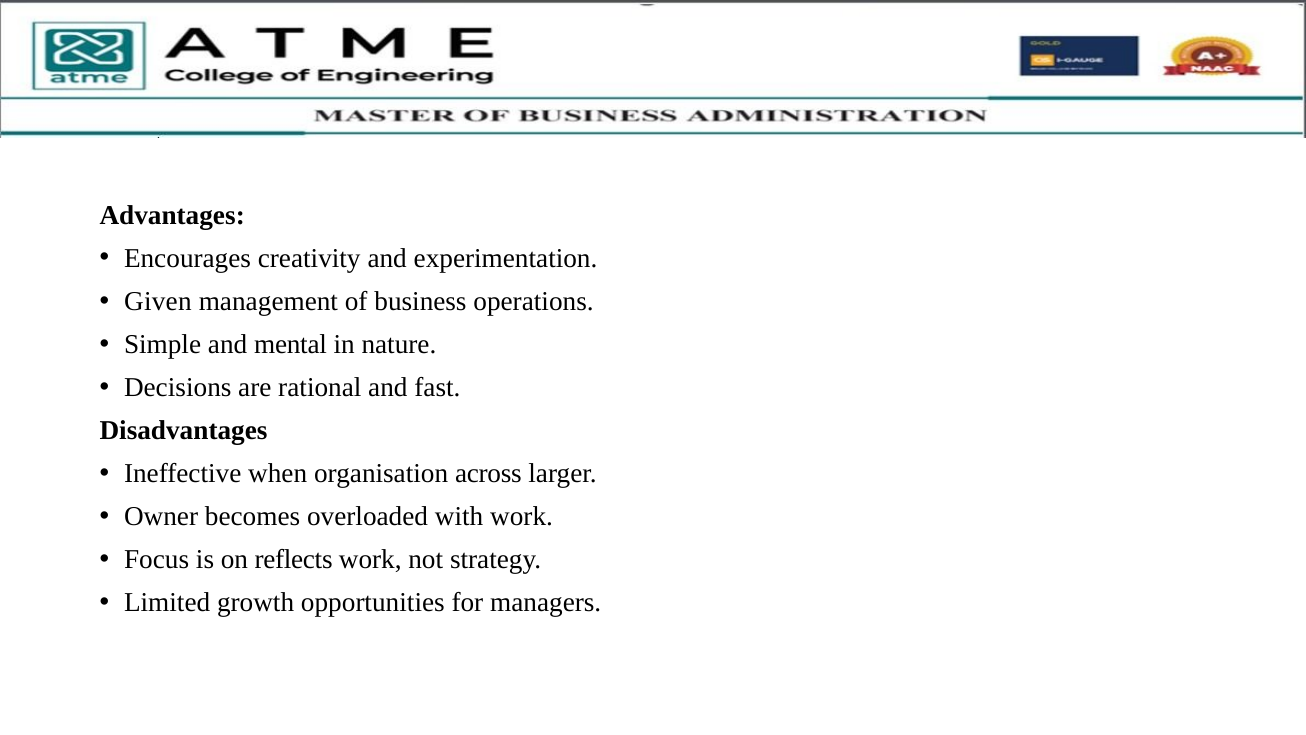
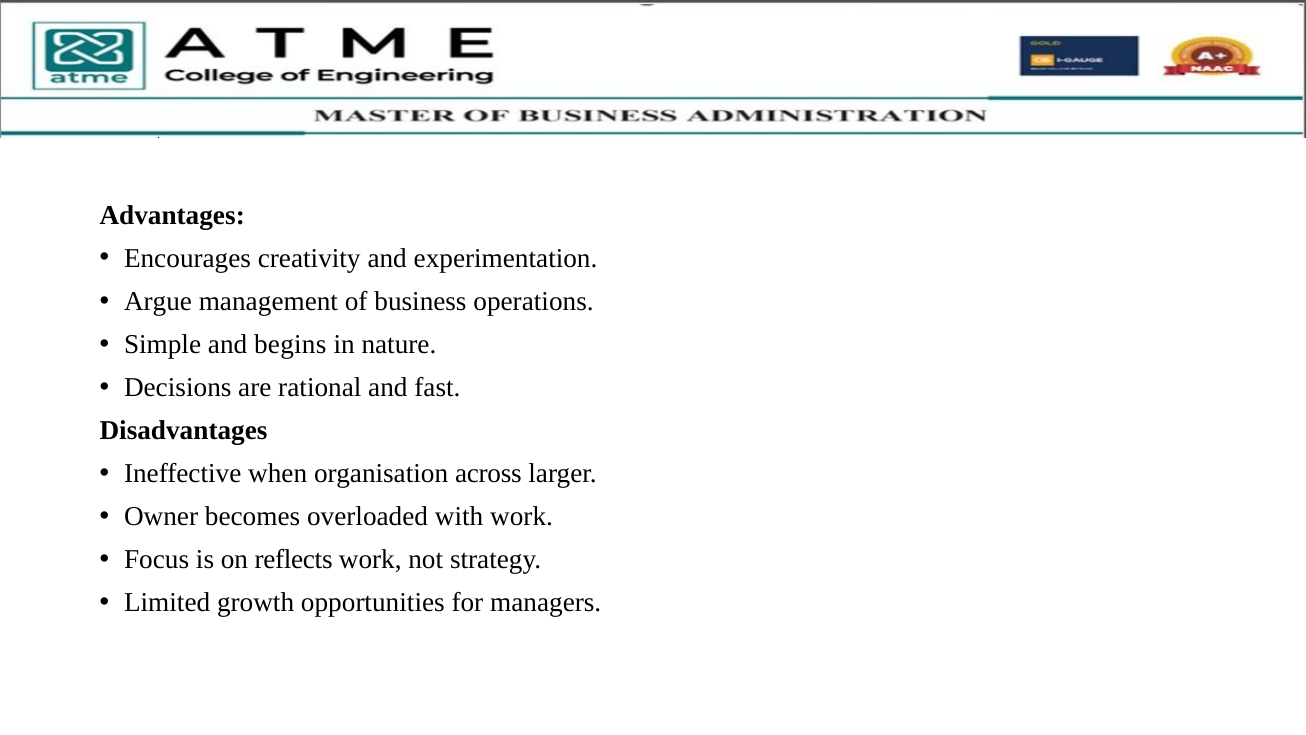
Given: Given -> Argue
mental: mental -> begins
